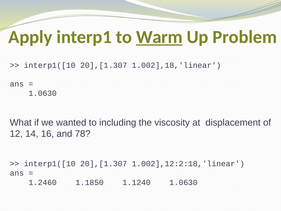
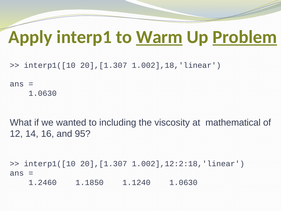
Problem underline: none -> present
displacement: displacement -> mathematical
78: 78 -> 95
